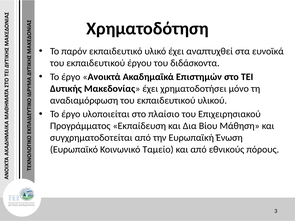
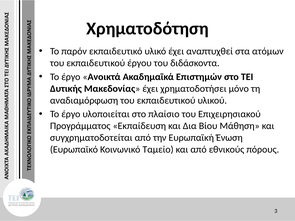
ευνοϊκά: ευνοϊκά -> ατόμων
